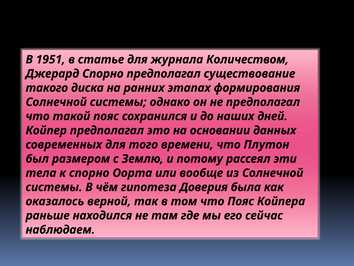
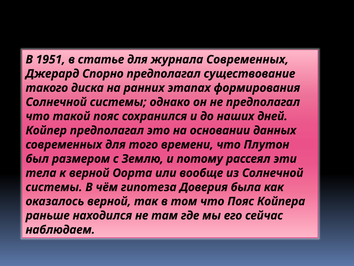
журнала Количеством: Количеством -> Современных
к спорно: спорно -> верной
